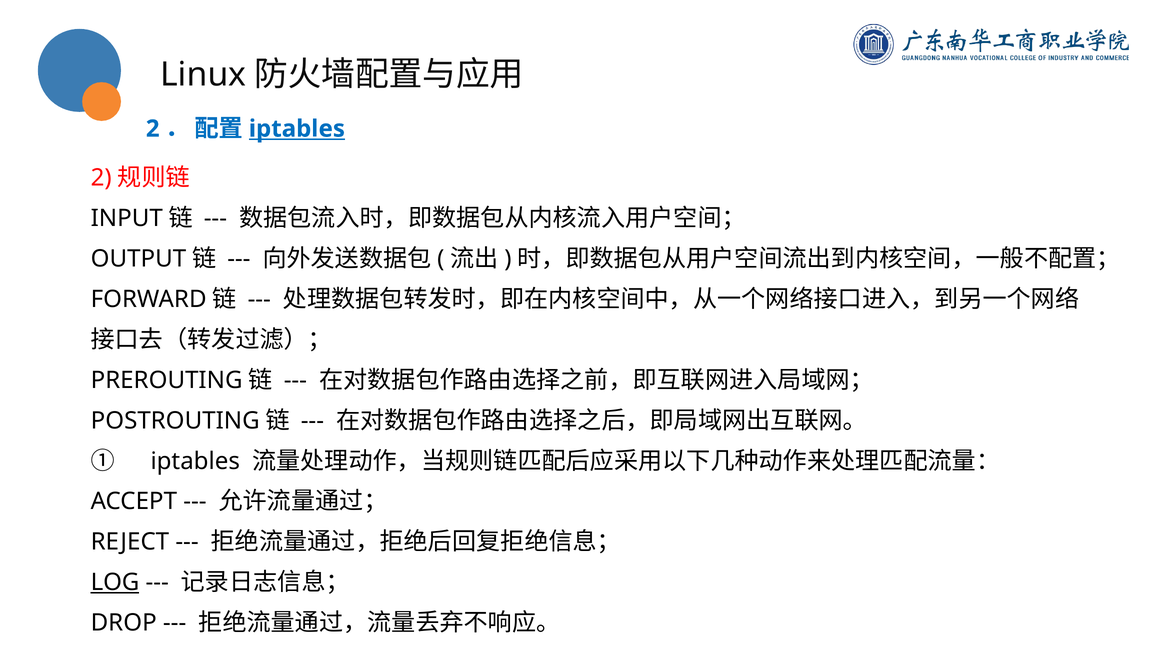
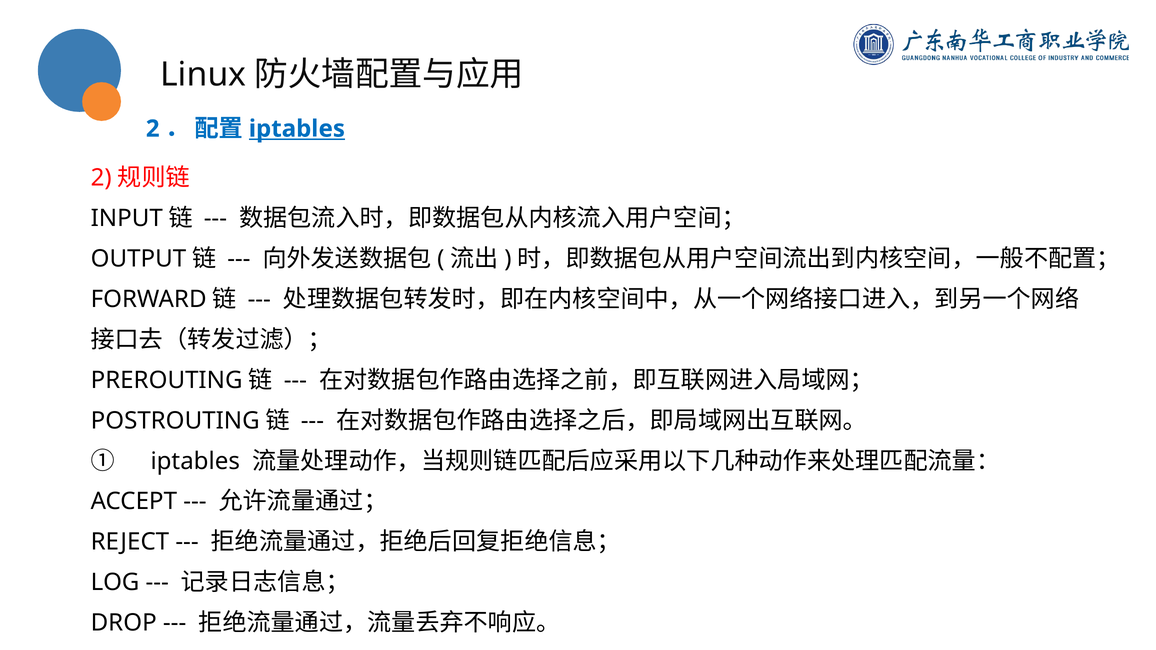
LOG underline: present -> none
